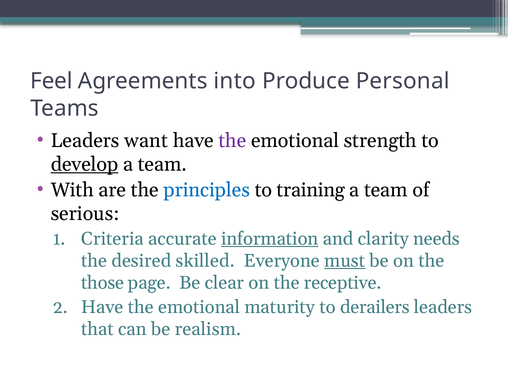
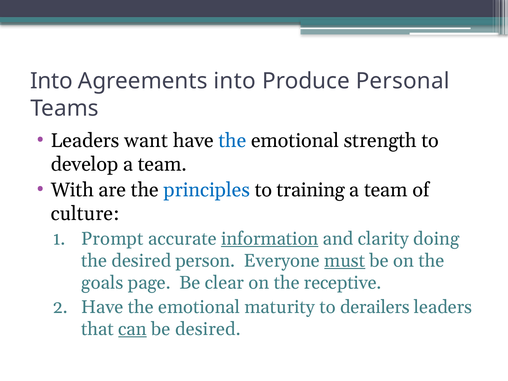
Feel at (51, 81): Feel -> Into
the at (232, 141) colour: purple -> blue
develop underline: present -> none
serious: serious -> culture
Criteria: Criteria -> Prompt
needs: needs -> doing
skilled: skilled -> person
those: those -> goals
can underline: none -> present
be realism: realism -> desired
